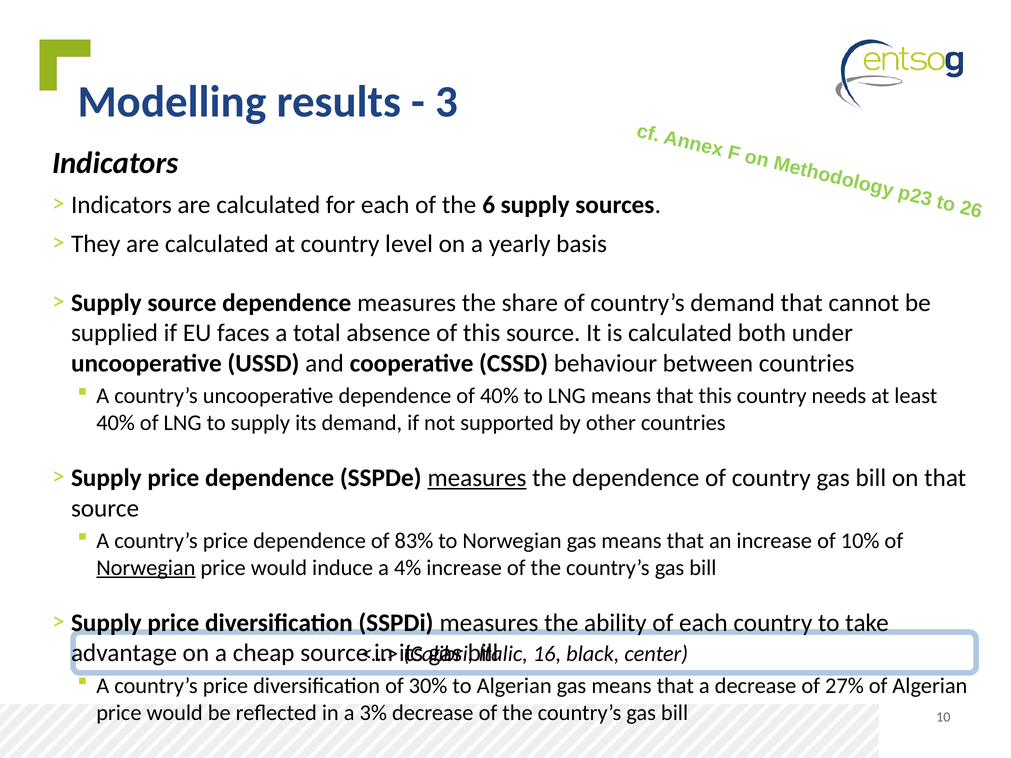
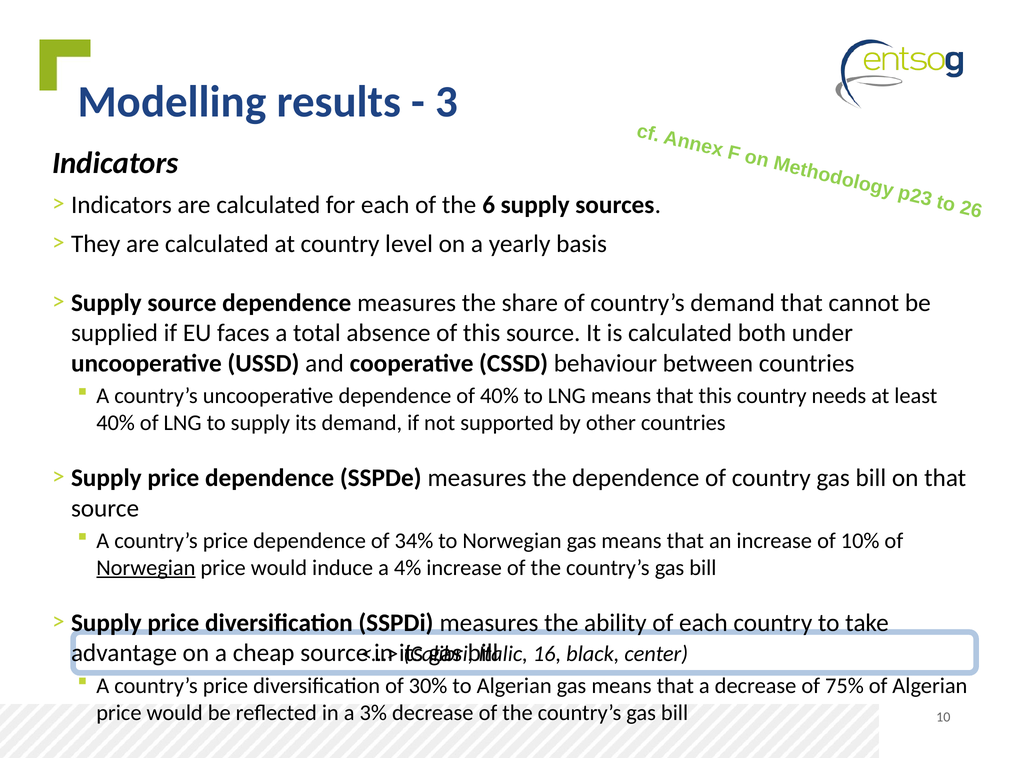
measures at (477, 478) underline: present -> none
83%: 83% -> 34%
27%: 27% -> 75%
